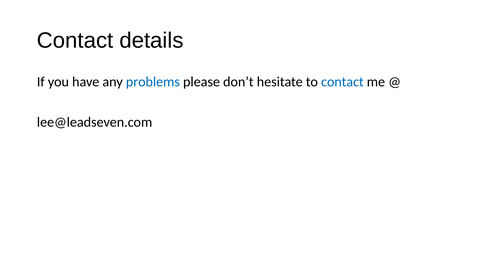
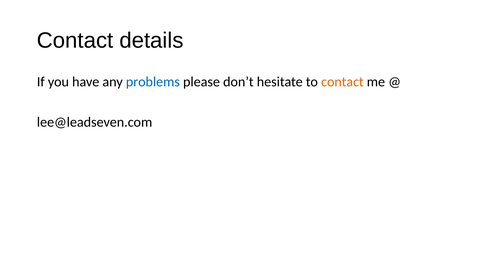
contact at (342, 82) colour: blue -> orange
